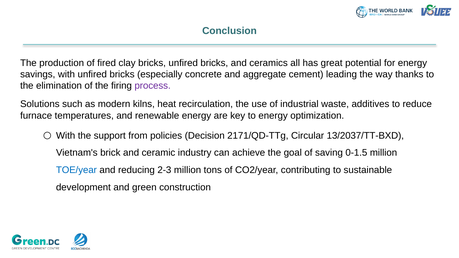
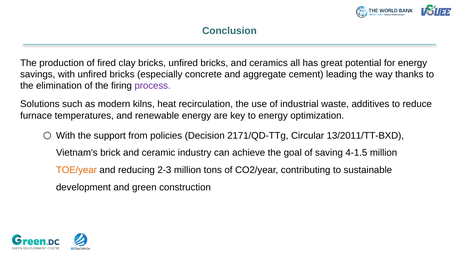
13/2037/TT-BXD: 13/2037/TT-BXD -> 13/2011/TT-BXD
0-1.5: 0-1.5 -> 4-1.5
TOE/year colour: blue -> orange
